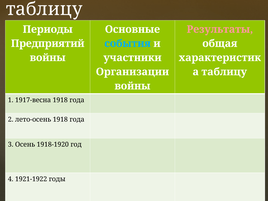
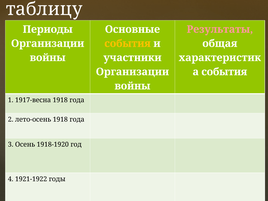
Предприятий at (48, 43): Предприятий -> Организации
события at (128, 43) colour: light blue -> yellow
таблицу at (224, 72): таблицу -> события
